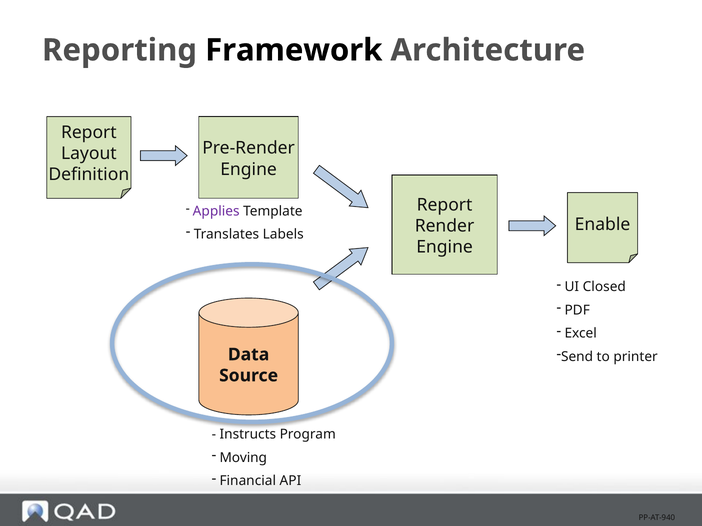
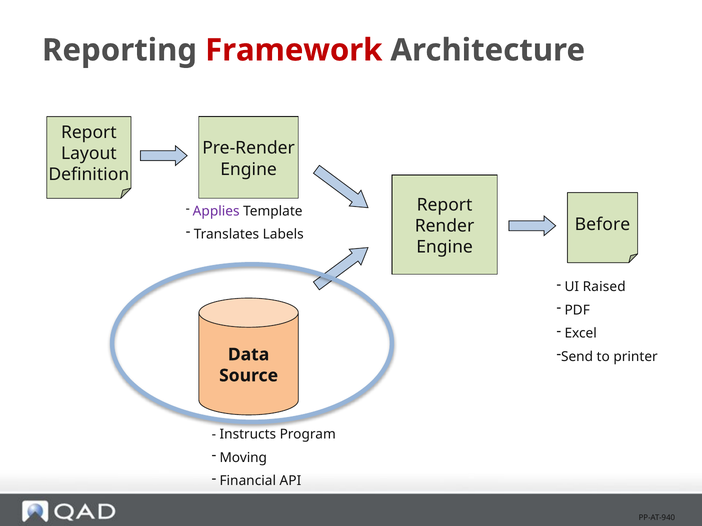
Framework colour: black -> red
Enable: Enable -> Before
Closed: Closed -> Raised
